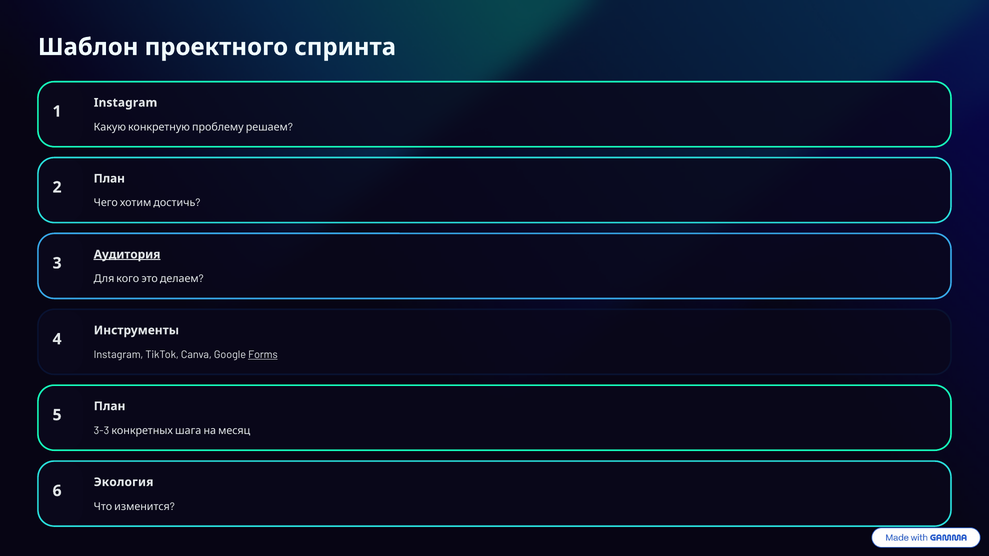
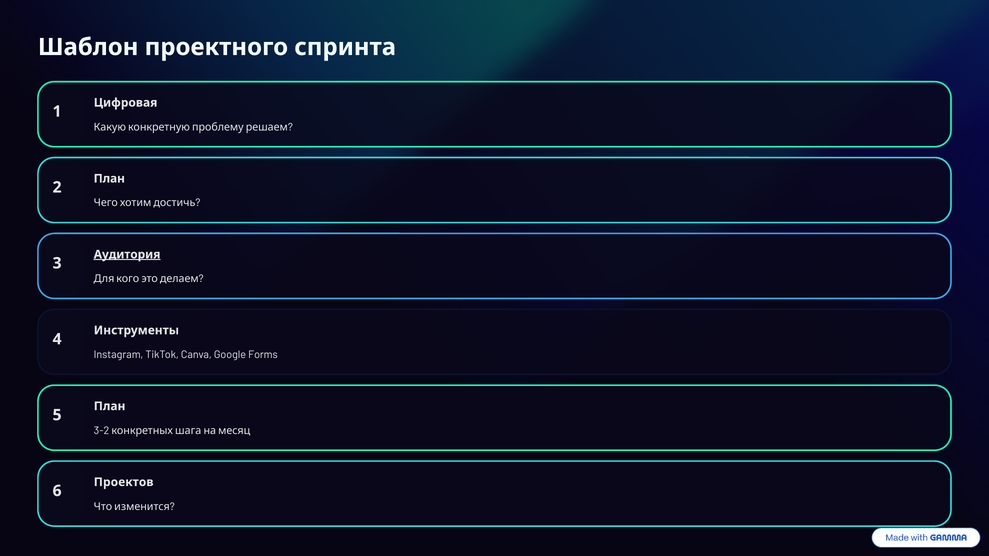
Instagram at (125, 103): Instagram -> Цифровая
Forms underline: present -> none
3-3: 3-3 -> 3-2
Экология: Экология -> Проектов
